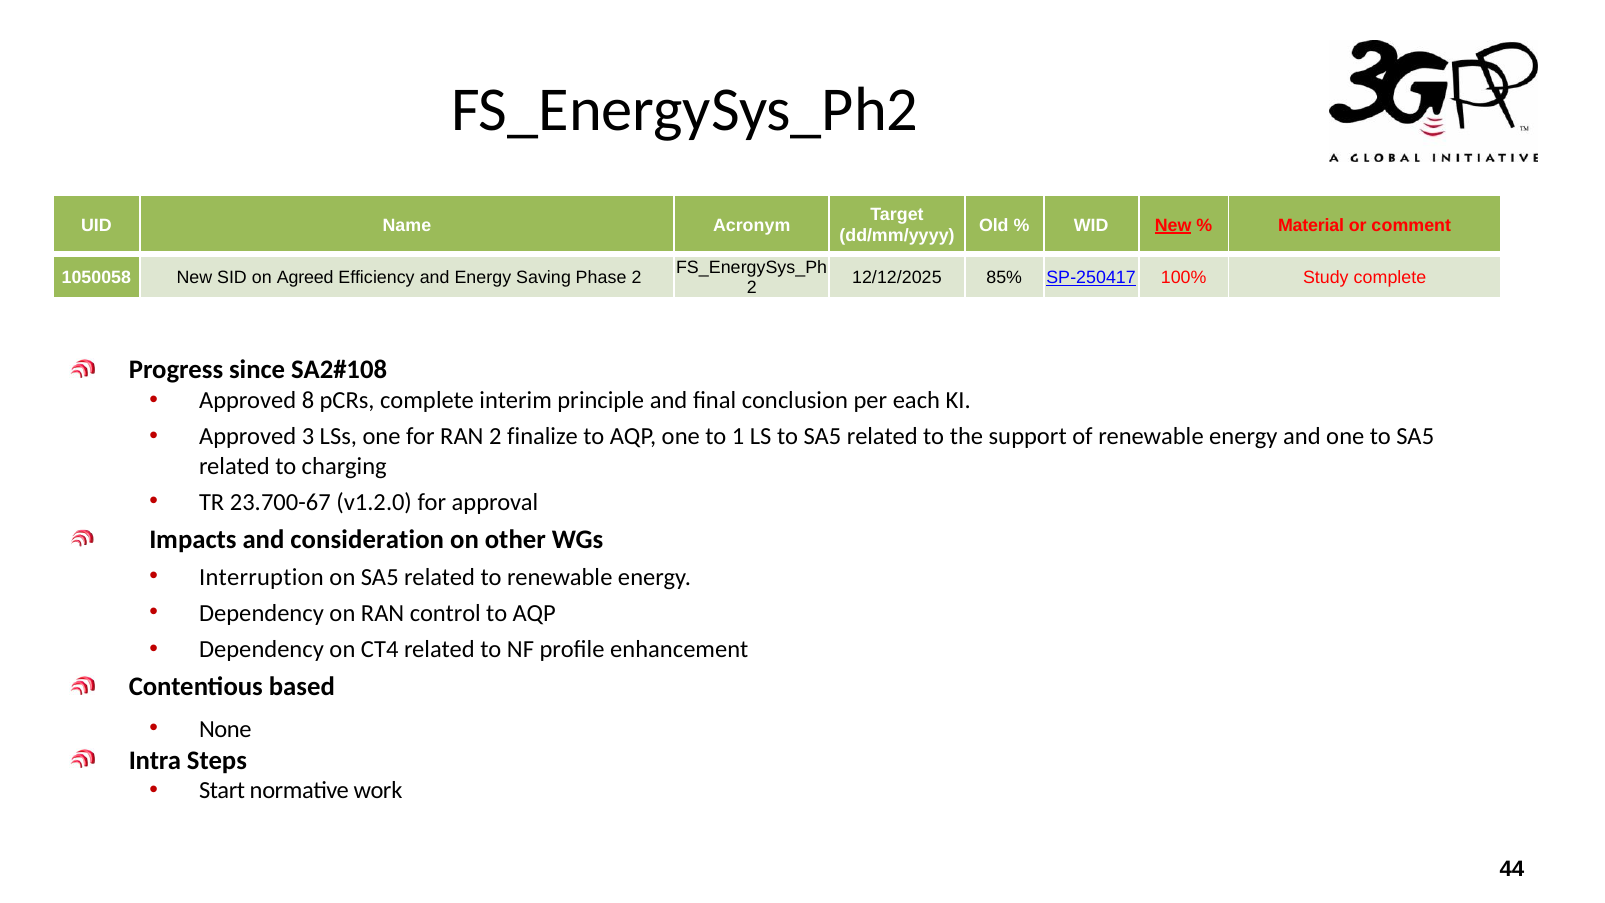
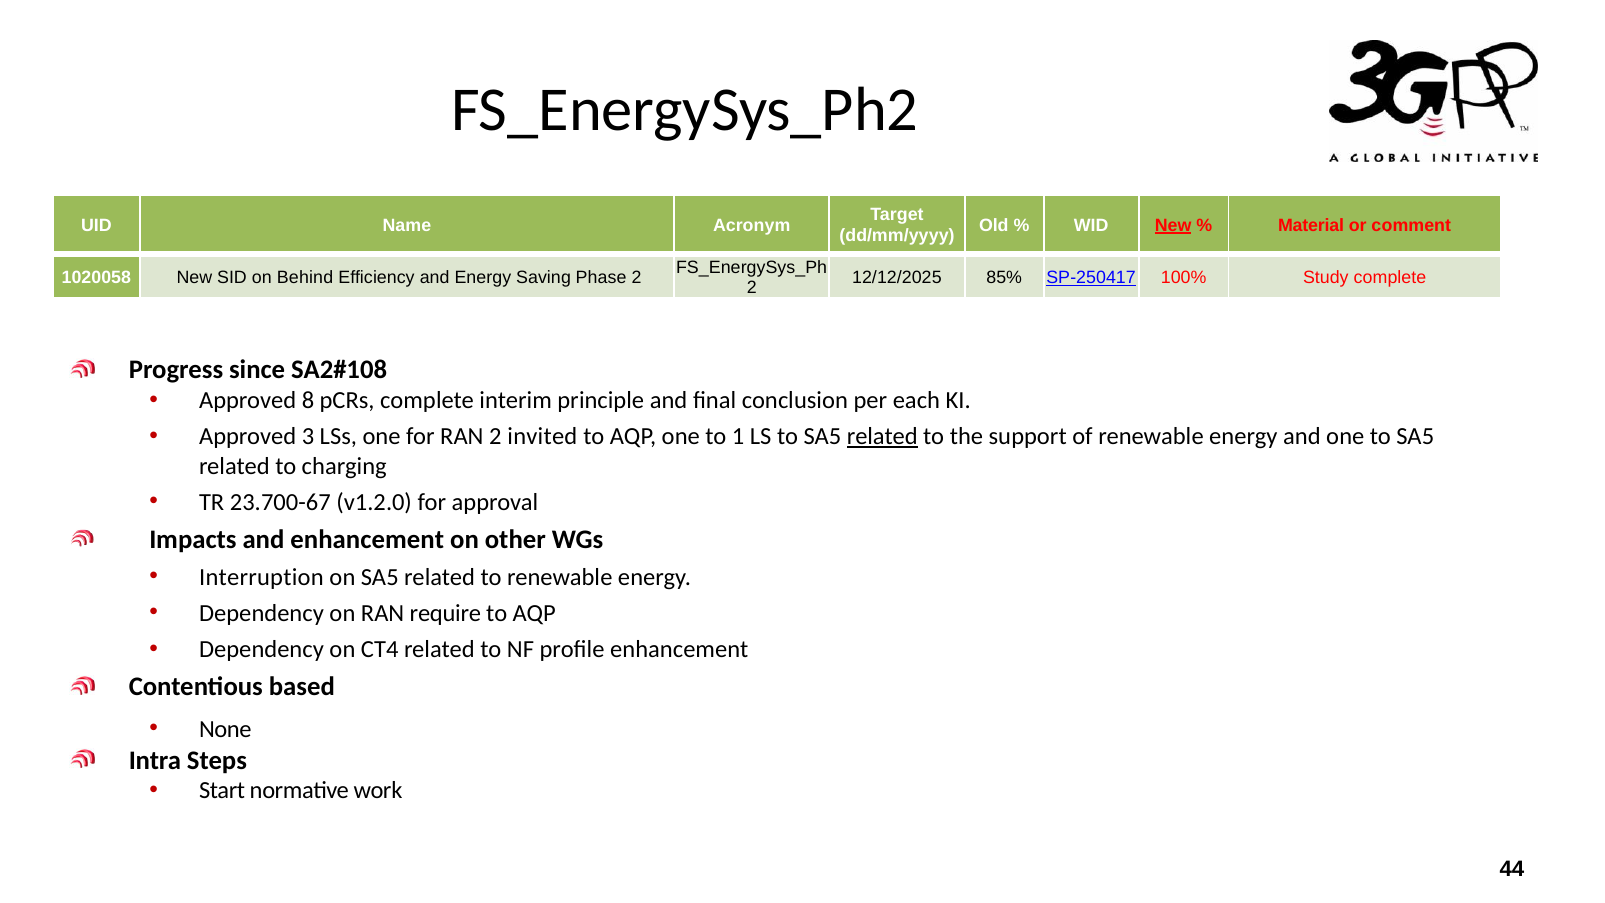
1050058: 1050058 -> 1020058
Agreed: Agreed -> Behind
finalize: finalize -> invited
related at (882, 436) underline: none -> present
and consideration: consideration -> enhancement
control: control -> require
